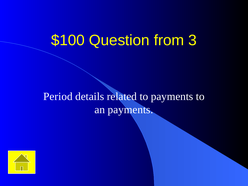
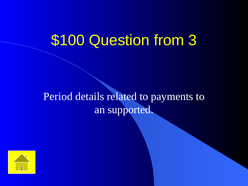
an payments: payments -> supported
